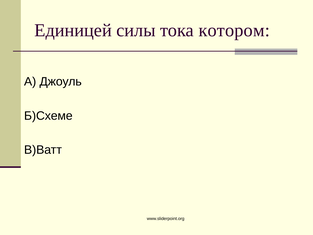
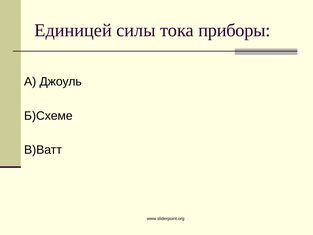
котором: котором -> приборы
